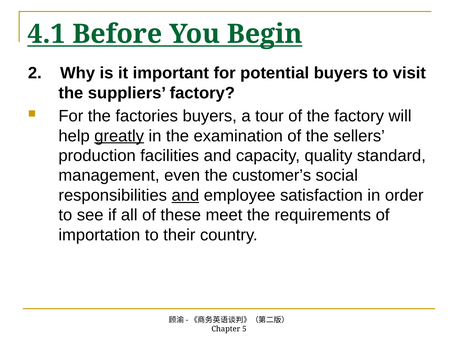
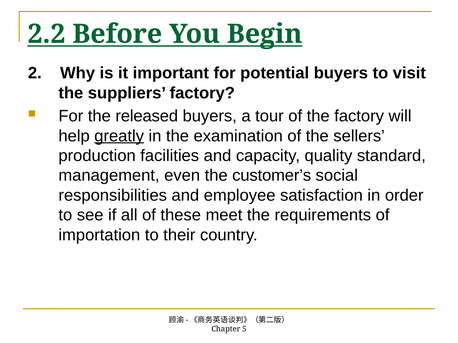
4.1: 4.1 -> 2.2
factories: factories -> released
and at (185, 196) underline: present -> none
